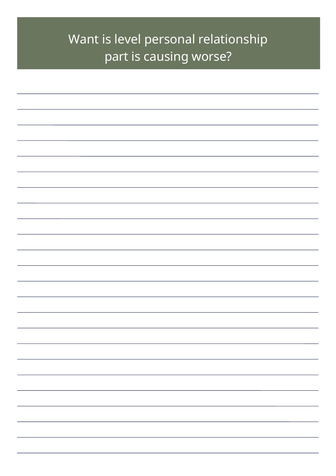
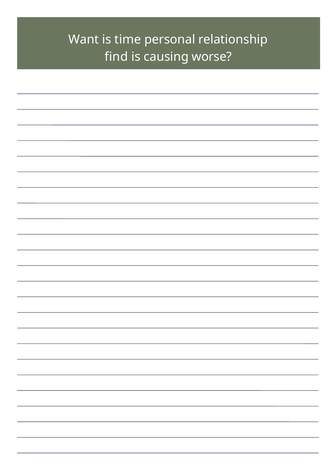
level: level -> time
part: part -> find
